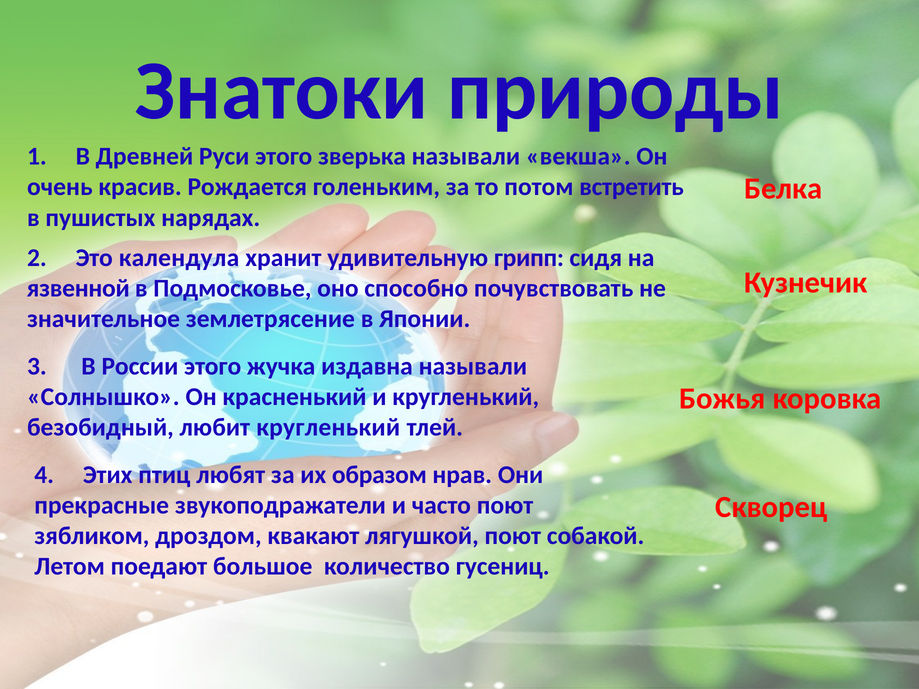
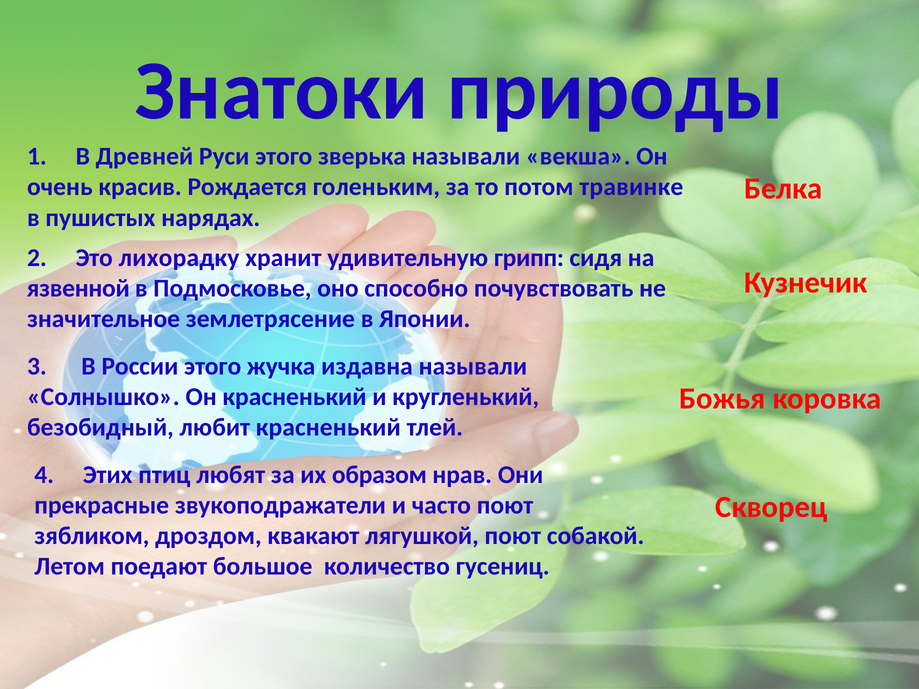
встретить: встретить -> травинке
календула: календула -> лихорадку
любит кругленький: кругленький -> красненький
